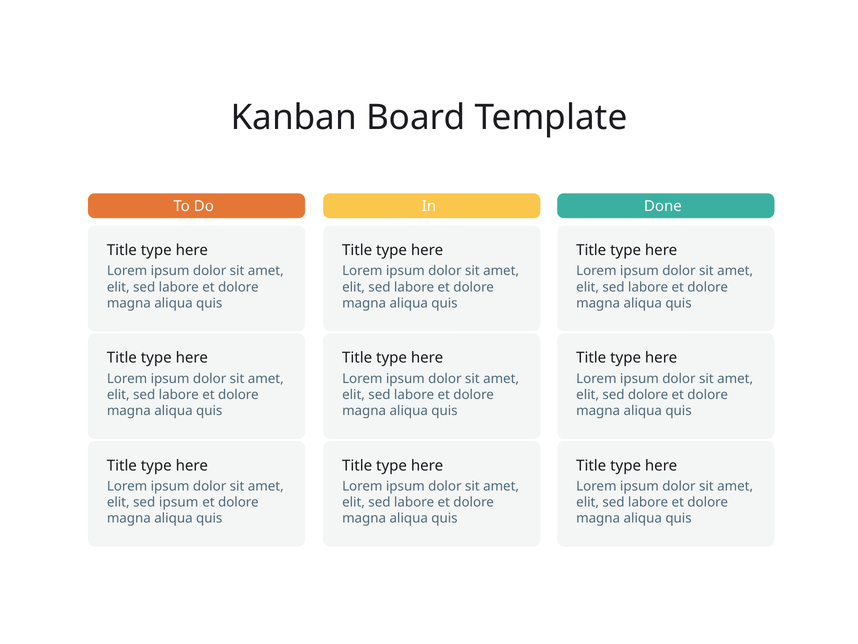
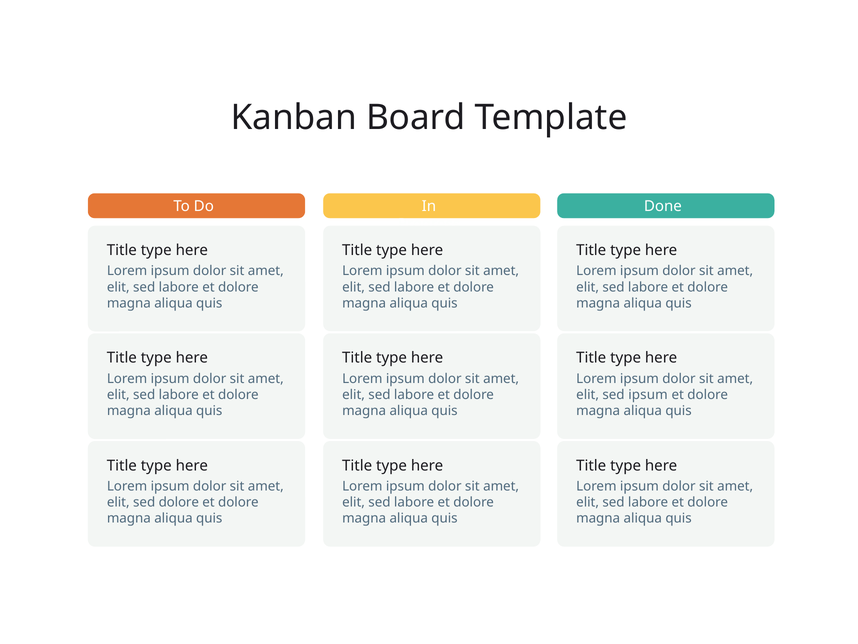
sed dolore: dolore -> ipsum
sed ipsum: ipsum -> dolore
